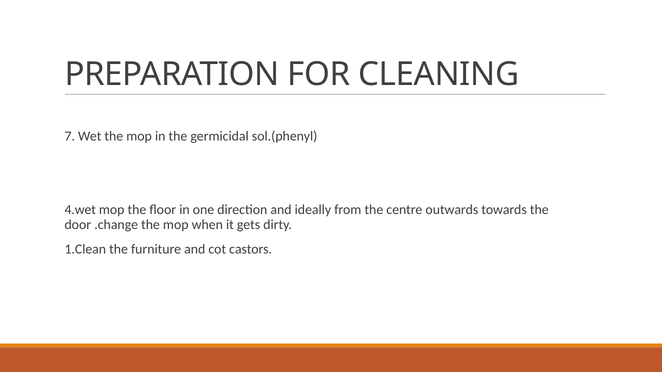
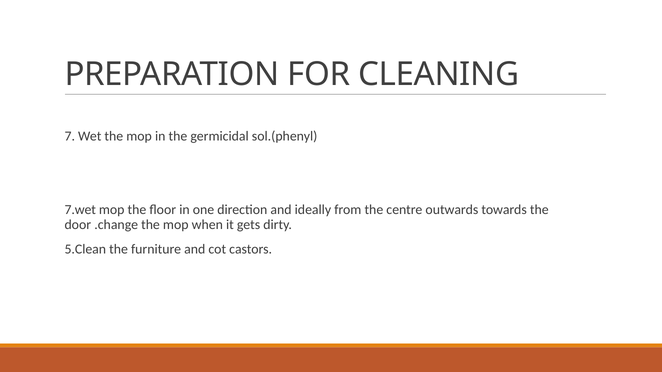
4.wet: 4.wet -> 7.wet
1.Clean: 1.Clean -> 5.Clean
